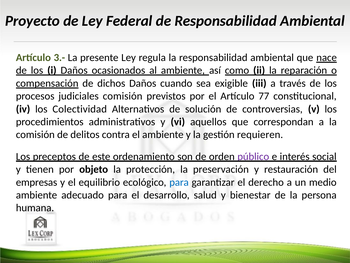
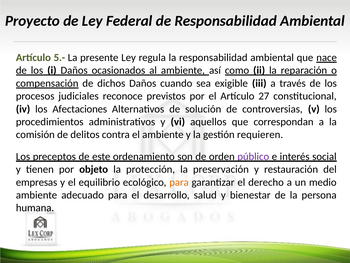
3.-: 3.- -> 5.-
judiciales comisión: comisión -> reconoce
77: 77 -> 27
Colectividad: Colectividad -> Afectaciones
para at (179, 182) colour: blue -> orange
